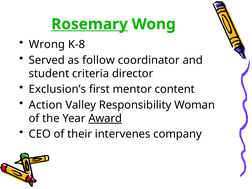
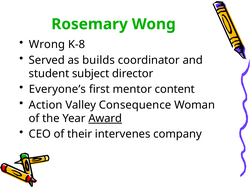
Rosemary underline: present -> none
follow: follow -> builds
criteria: criteria -> subject
Exclusion’s: Exclusion’s -> Everyone’s
Responsibility: Responsibility -> Consequence
